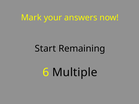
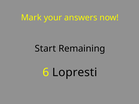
Multiple: Multiple -> Lopresti
